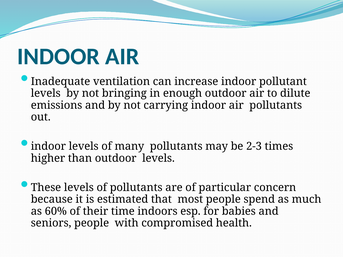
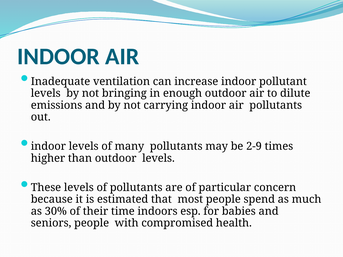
2-3: 2-3 -> 2-9
60%: 60% -> 30%
